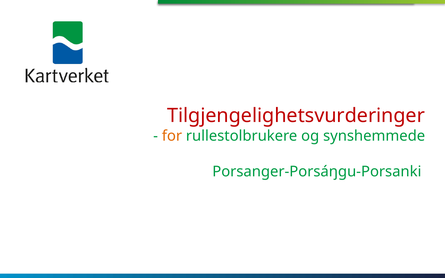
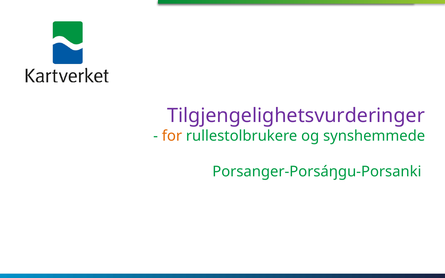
Tilgjengelighetsvurderinger colour: red -> purple
